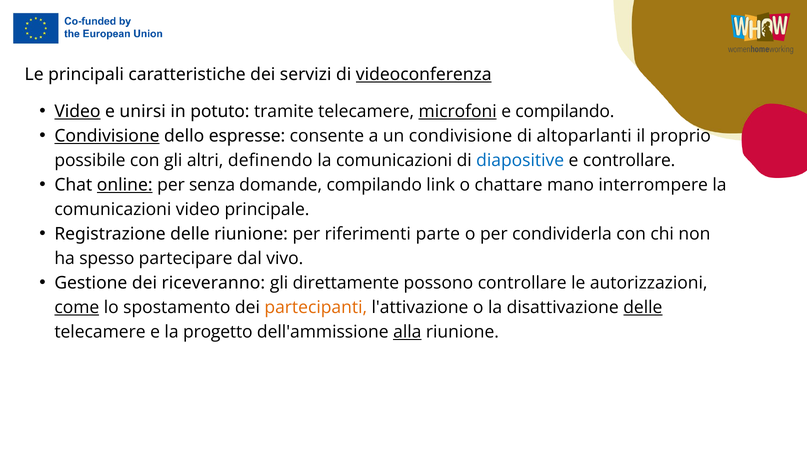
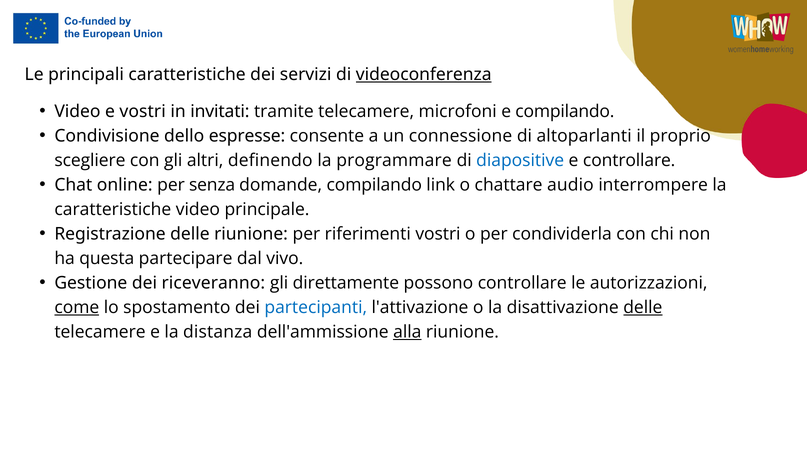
Video at (77, 112) underline: present -> none
e unirsi: unirsi -> vostri
potuto: potuto -> invitati
microfoni underline: present -> none
Condivisione at (107, 136) underline: present -> none
un condivisione: condivisione -> connessione
possibile: possibile -> scegliere
comunicazioni at (394, 161): comunicazioni -> programmare
online underline: present -> none
mano: mano -> audio
comunicazioni at (113, 210): comunicazioni -> caratteristiche
riferimenti parte: parte -> vostri
spesso: spesso -> questa
partecipanti colour: orange -> blue
progetto: progetto -> distanza
